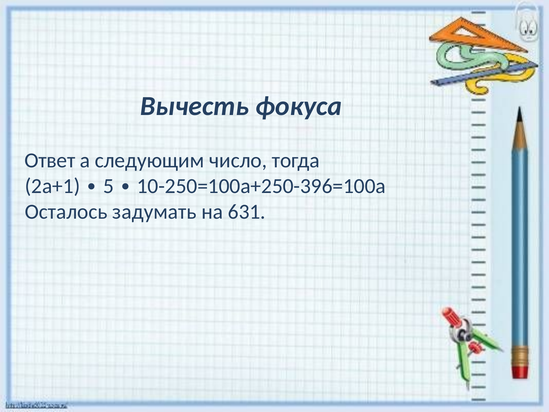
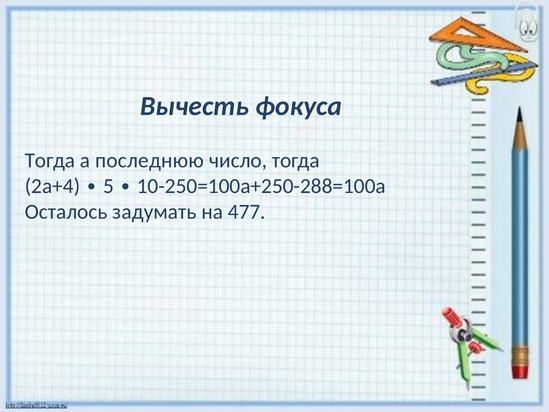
Ответ at (50, 160): Ответ -> Тогда
следующим: следующим -> последнюю
2а+1: 2а+1 -> 2а+4
10-250=100а+250-396=100а: 10-250=100а+250-396=100а -> 10-250=100а+250-288=100а
631: 631 -> 477
